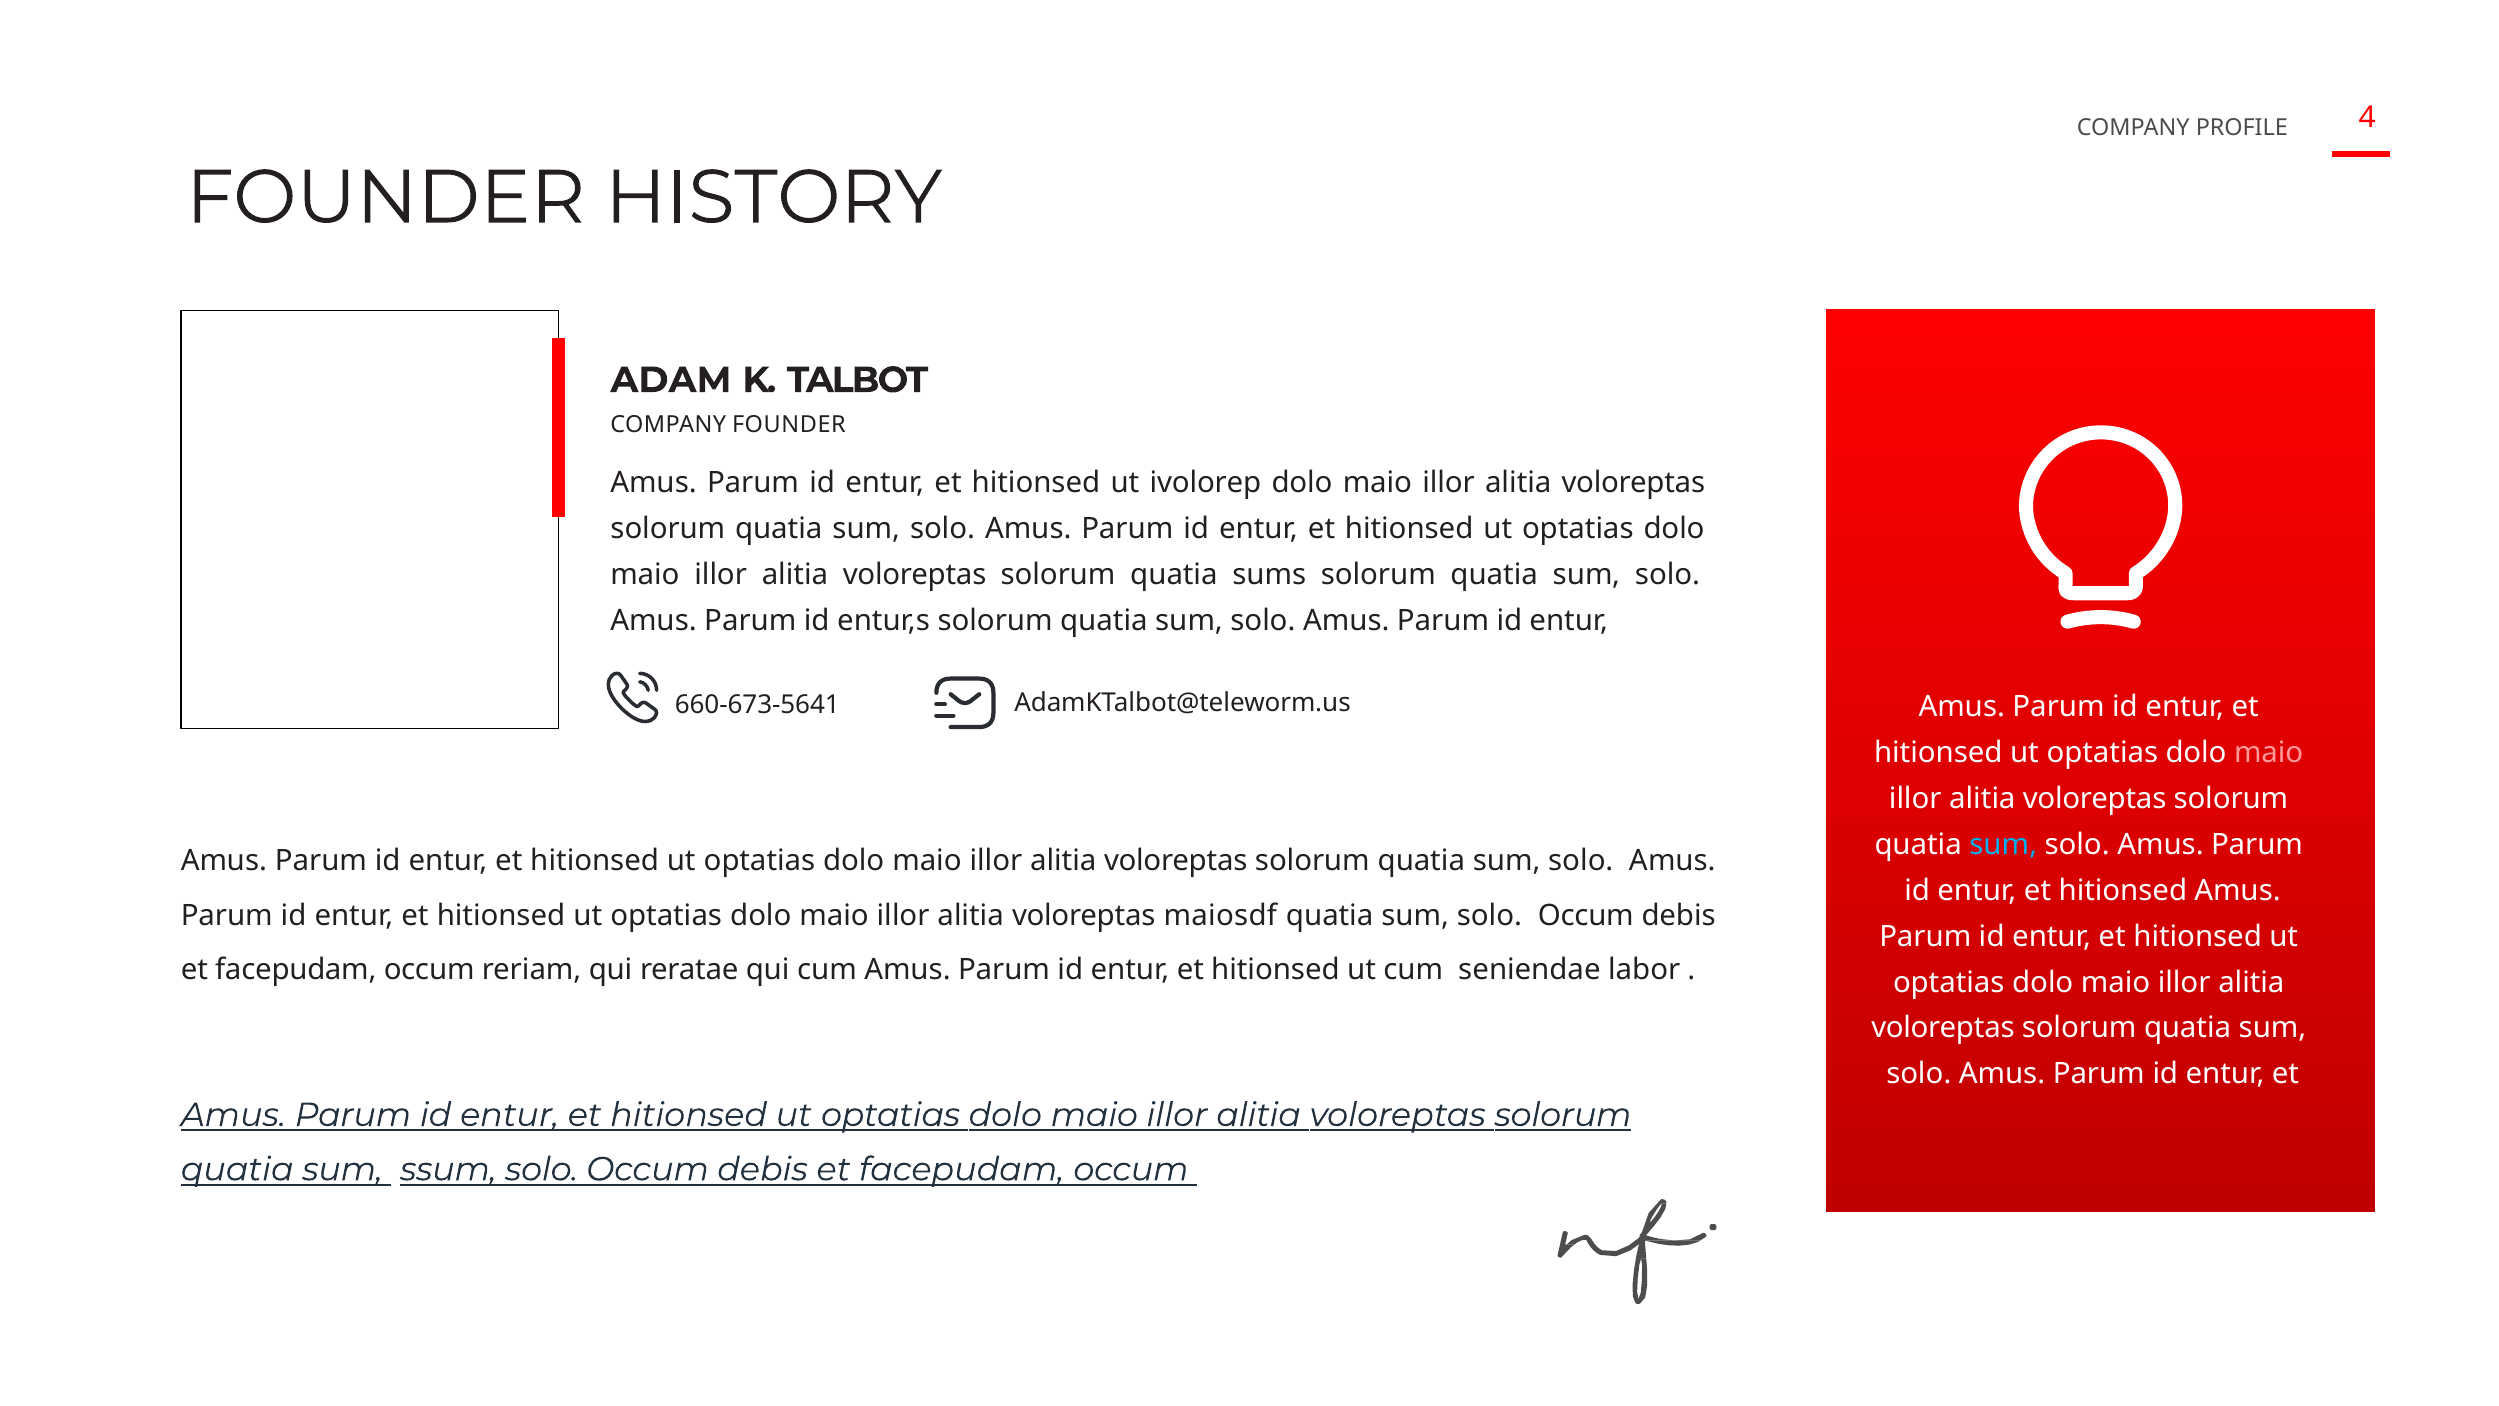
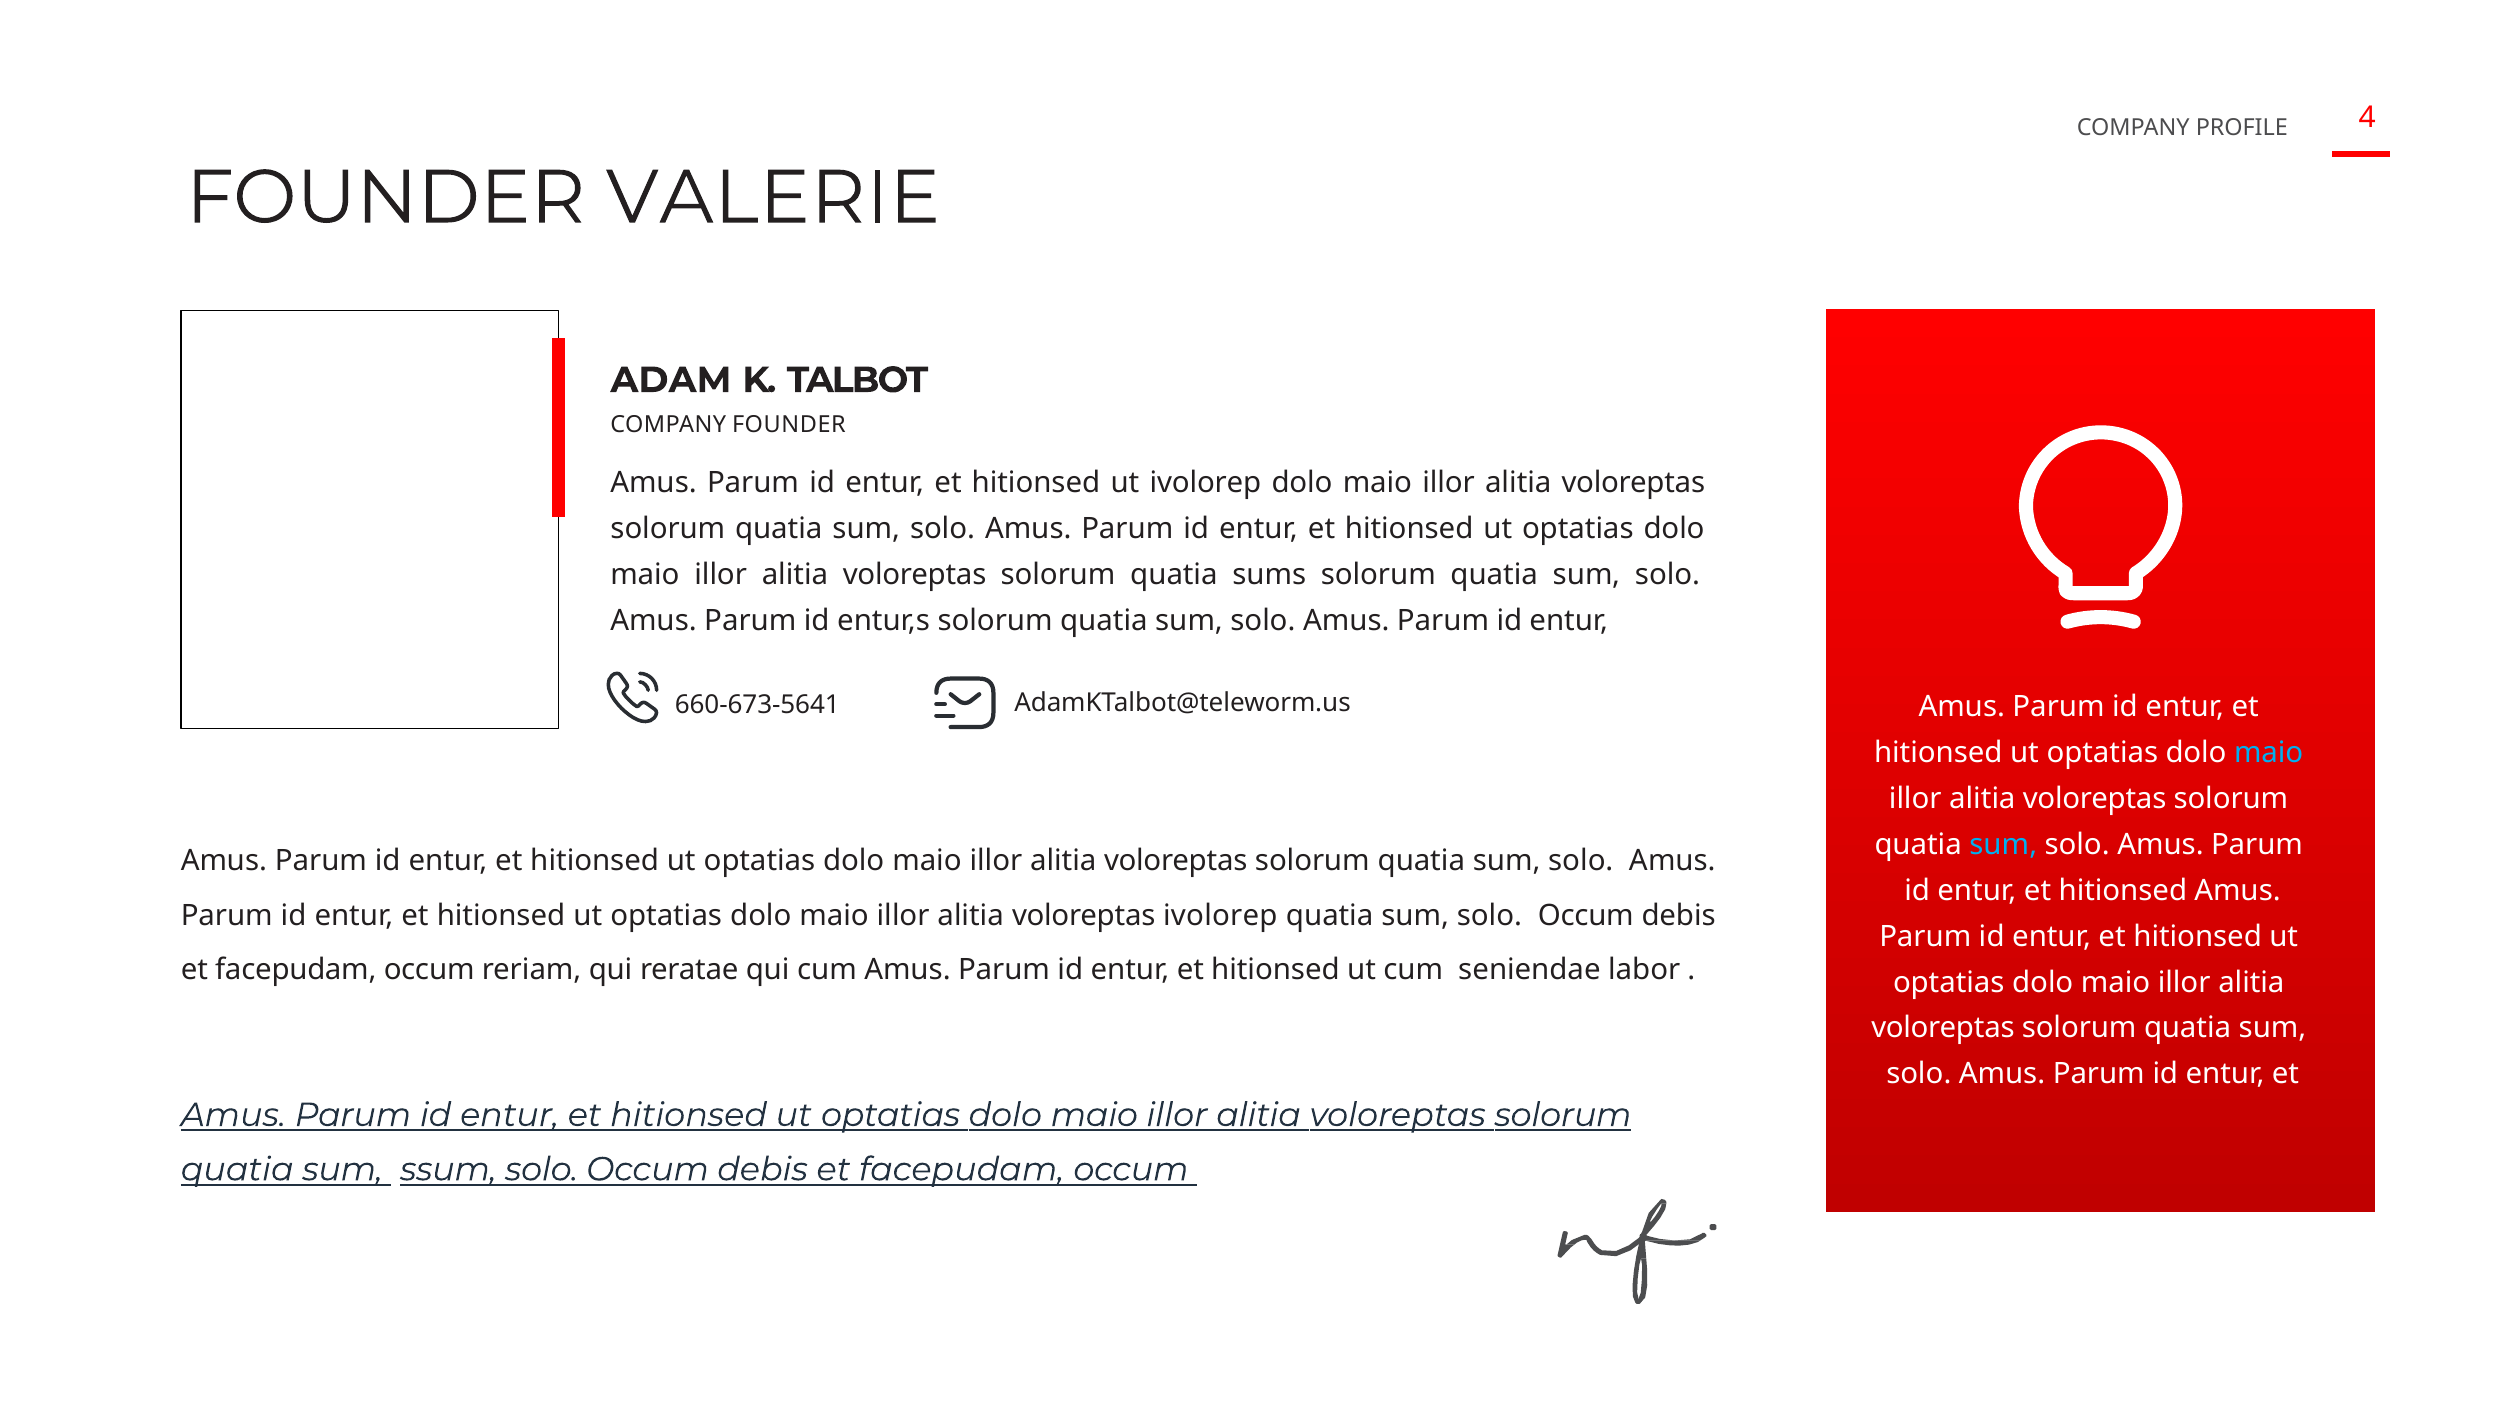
HISTORY: HISTORY -> VALERIE
maio at (2269, 753) colour: pink -> light blue
voloreptas maiosdf: maiosdf -> ivolorep
